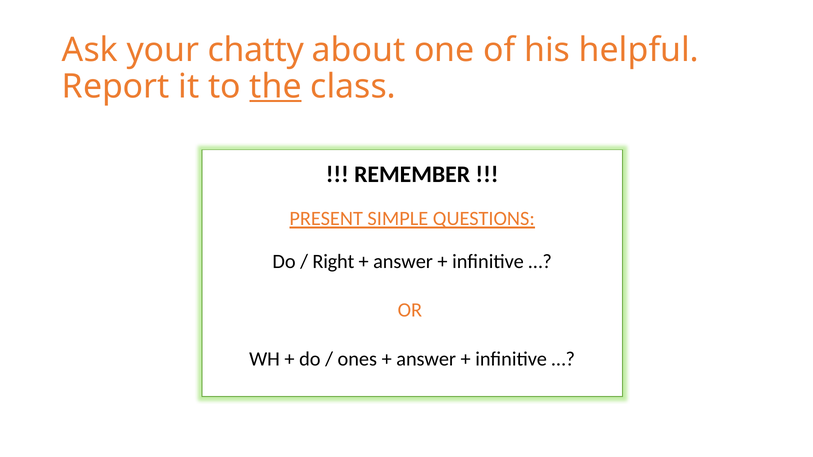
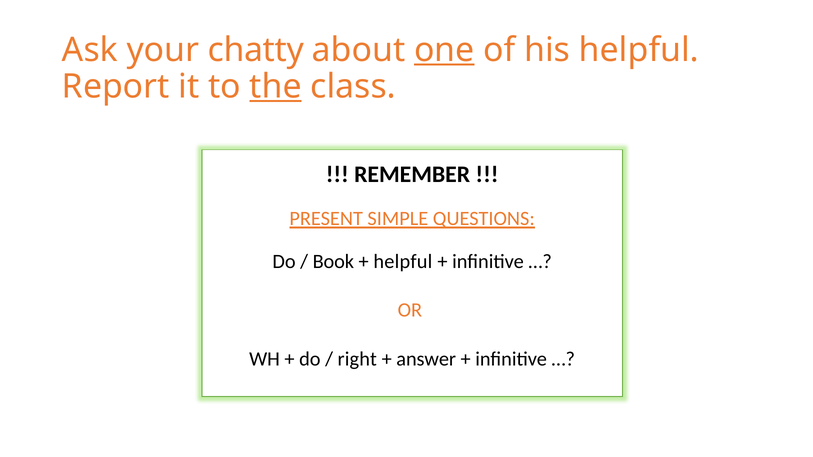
one underline: none -> present
Right: Right -> Book
answer at (403, 262): answer -> helpful
ones: ones -> right
